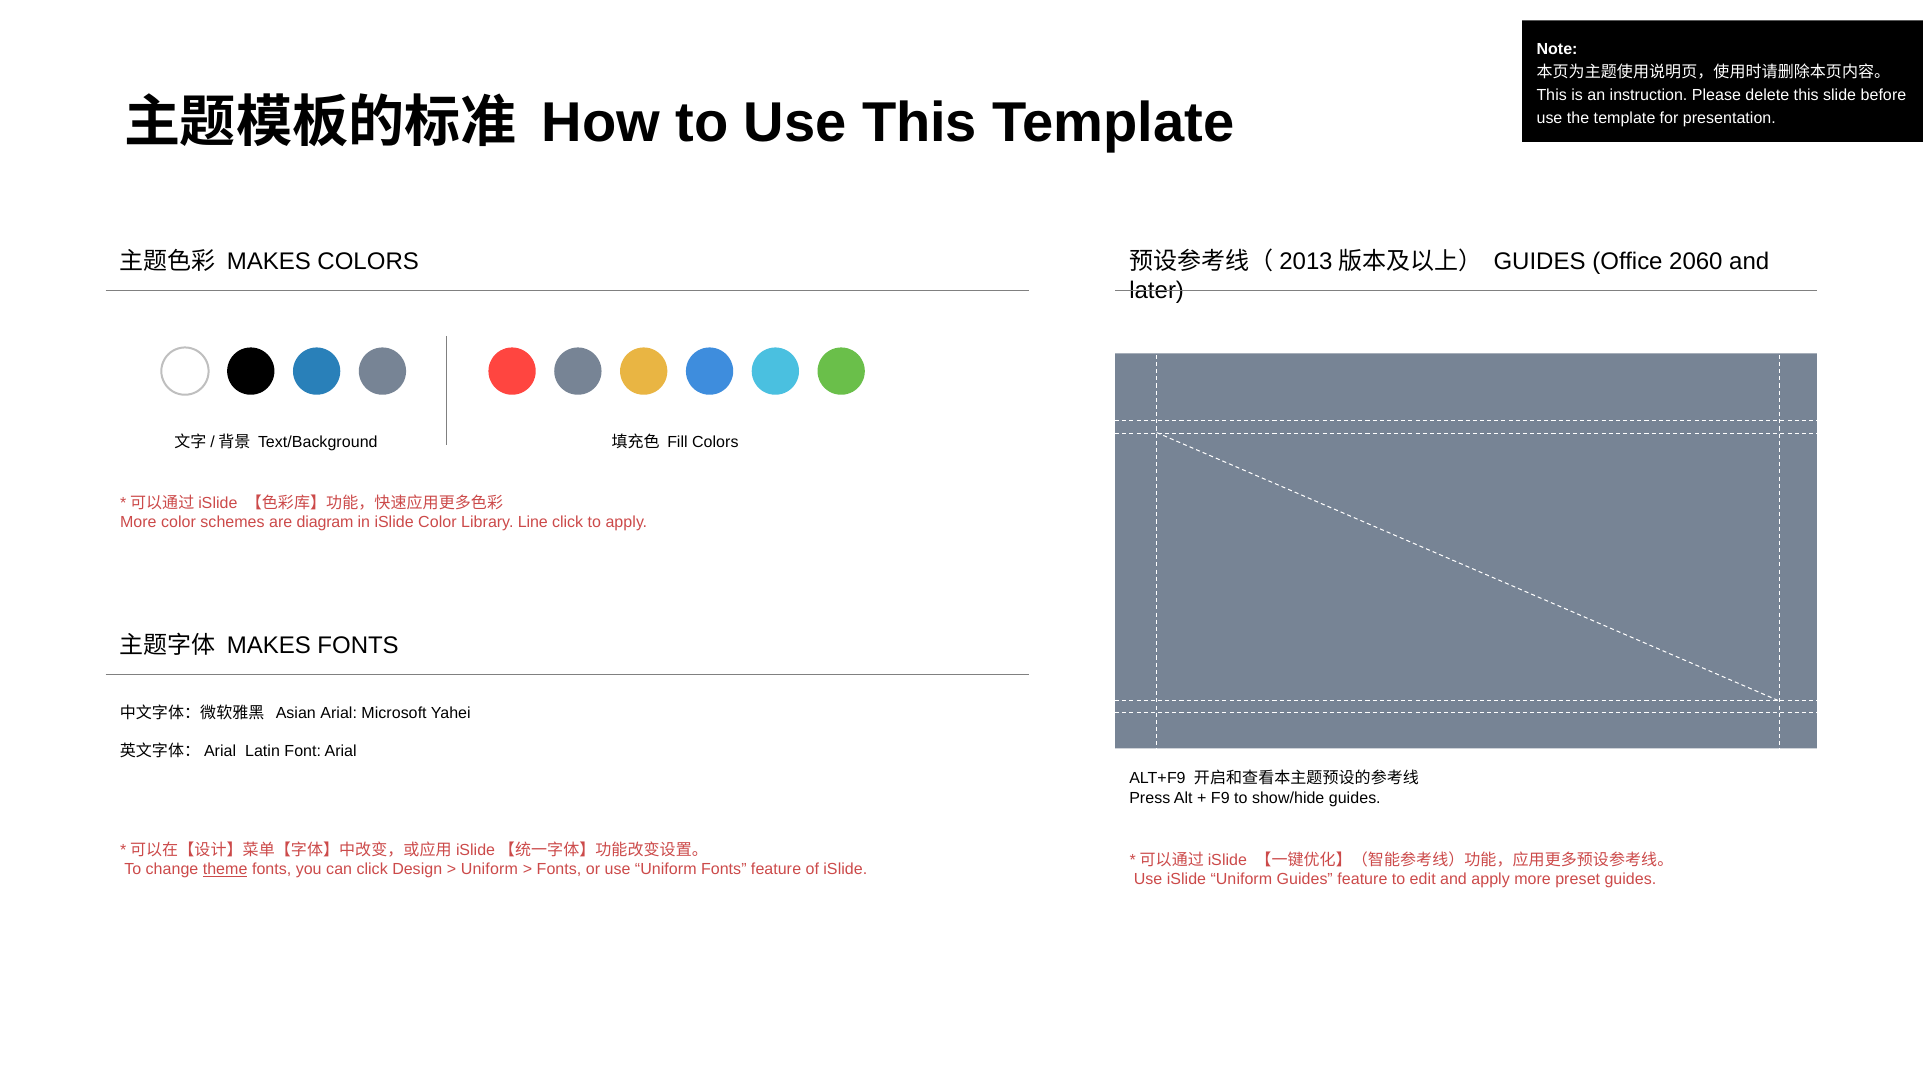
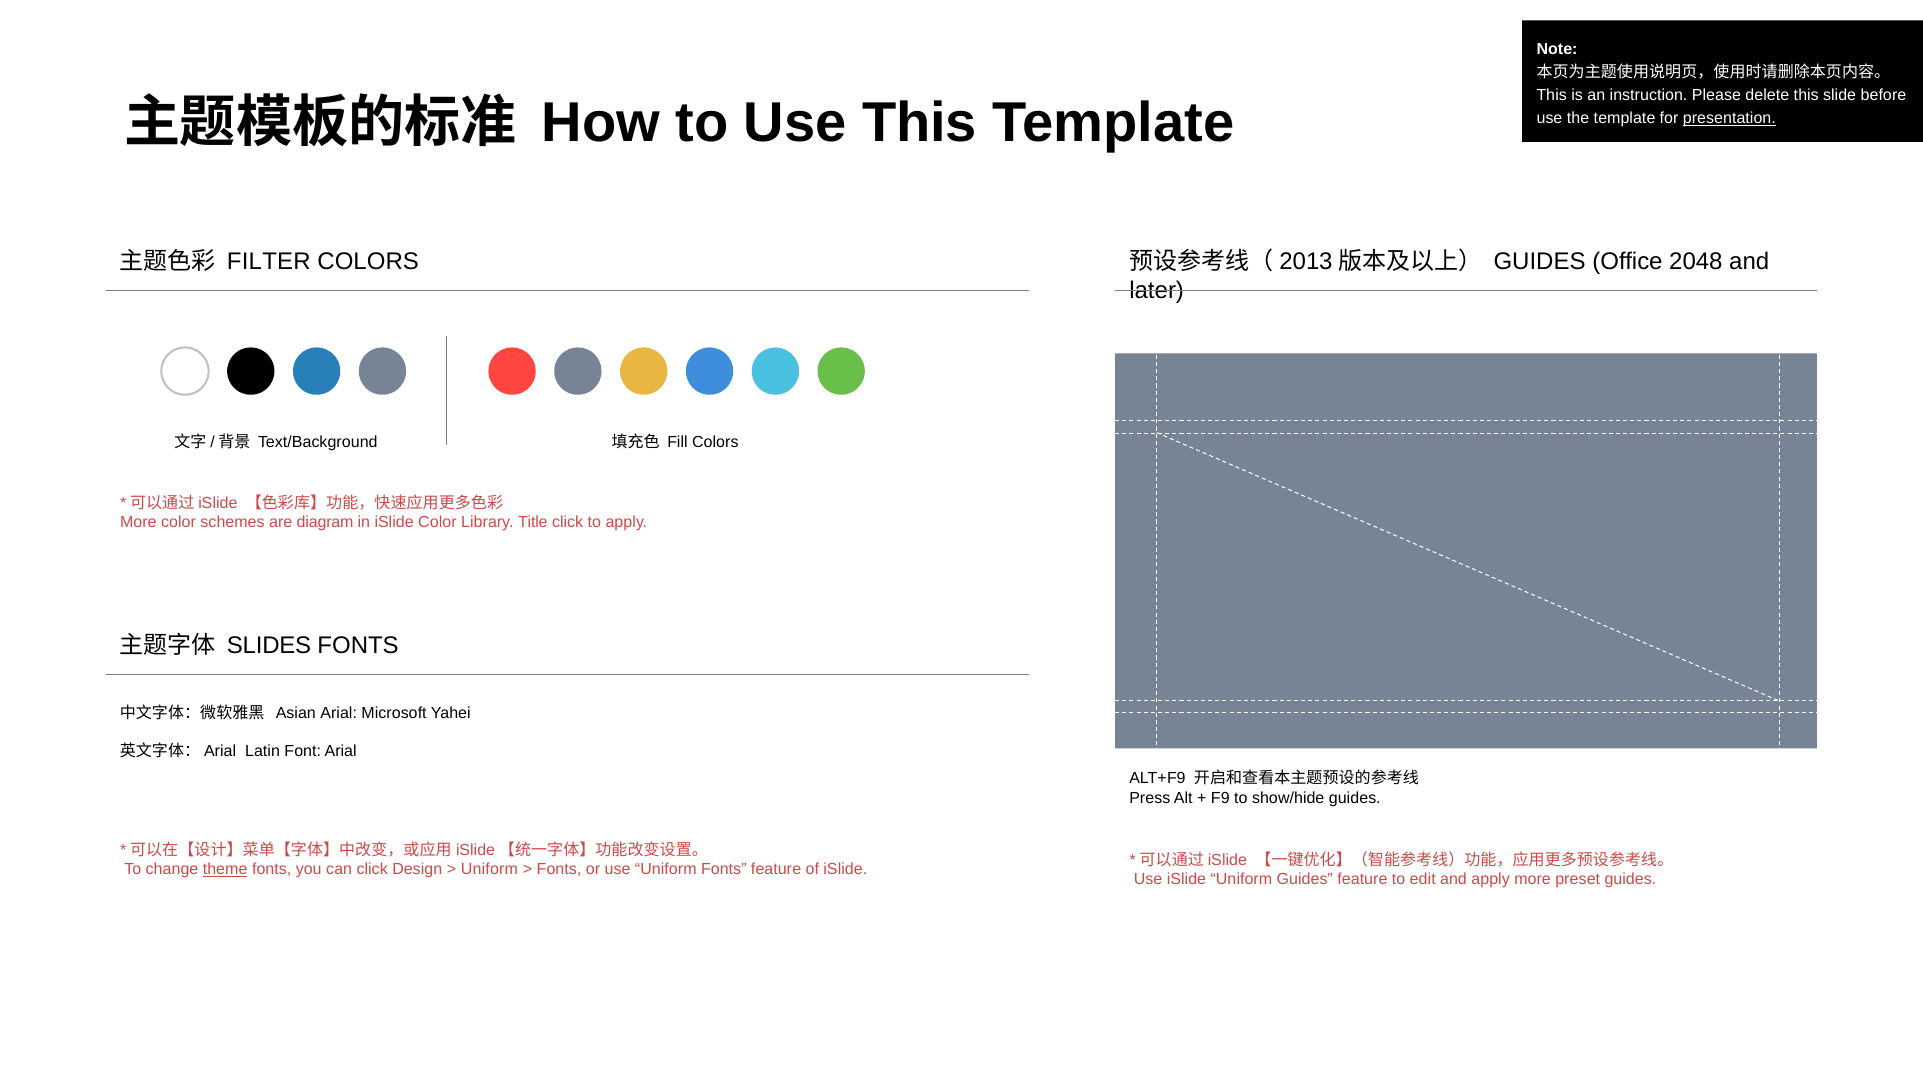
presentation underline: none -> present
2060: 2060 -> 2048
MAKES at (269, 262): MAKES -> FILTER
Line: Line -> Title
MAKES at (269, 645): MAKES -> SLIDES
